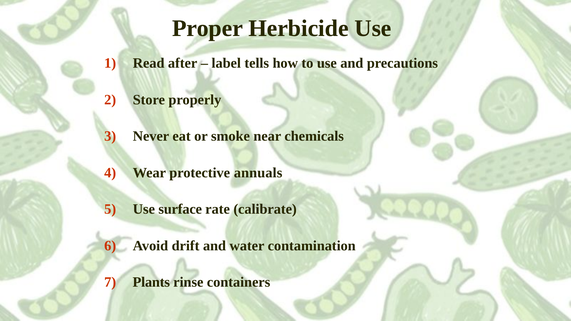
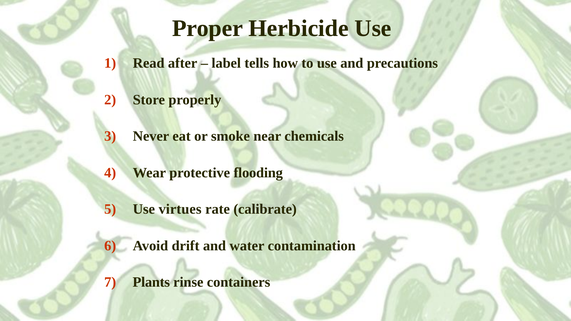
annuals: annuals -> flooding
surface: surface -> virtues
